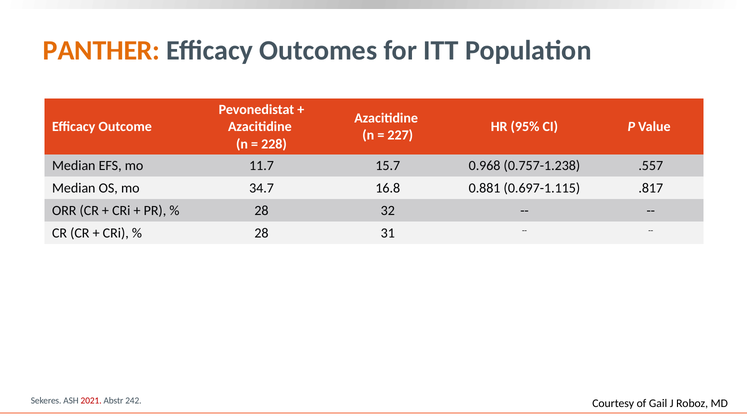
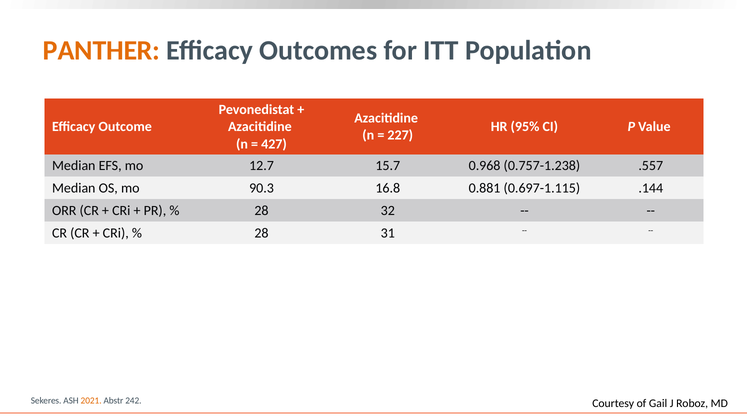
228: 228 -> 427
11.7: 11.7 -> 12.7
34.7: 34.7 -> 90.3
.817: .817 -> .144
2021 colour: red -> orange
